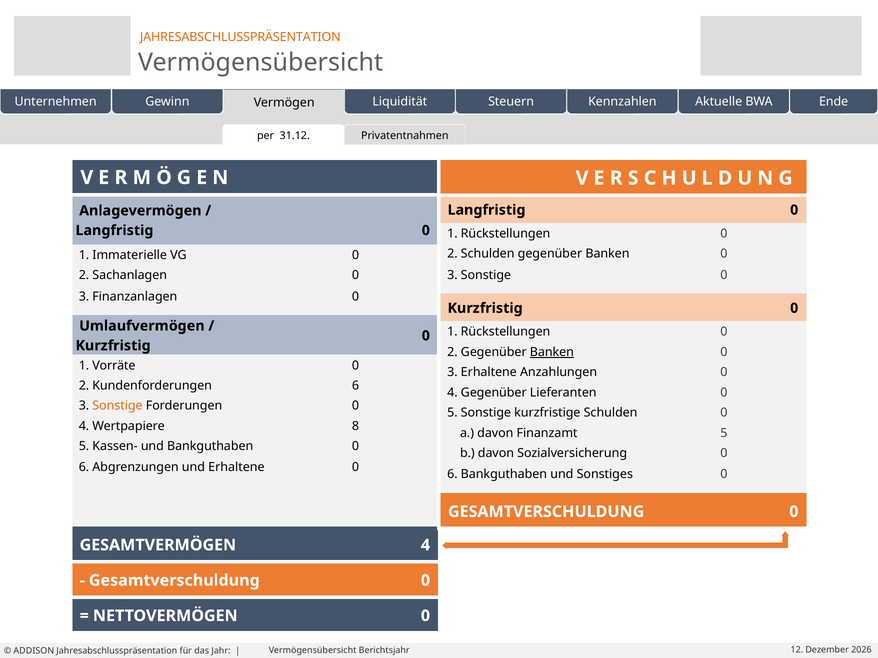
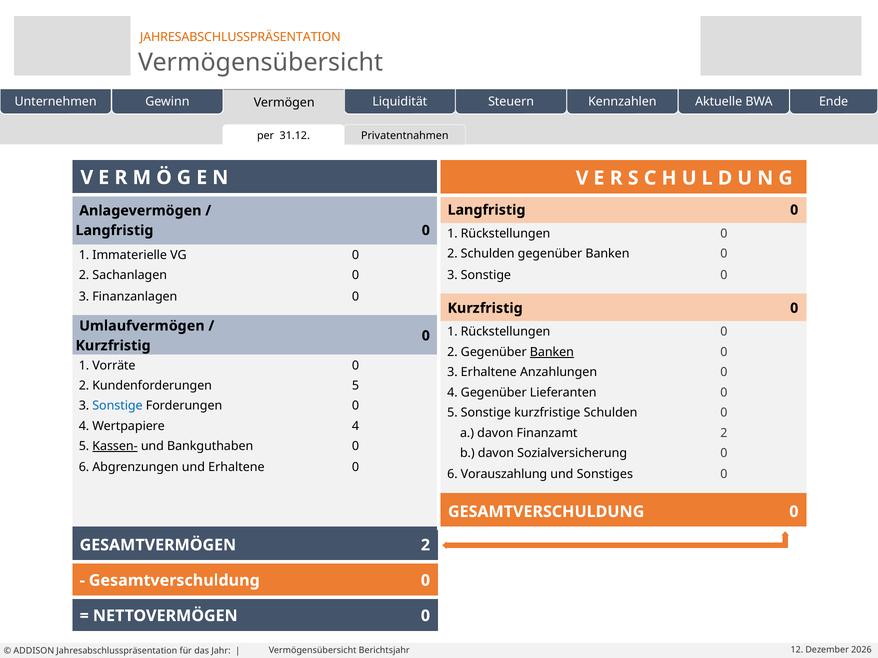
Kundenforderungen 6: 6 -> 5
Sonstige at (117, 406) colour: orange -> blue
Wertpapiere 8: 8 -> 4
Finanzamt 5: 5 -> 2
Kassen- underline: none -> present
6 Bankguthaben: Bankguthaben -> Vorauszahlung
GESAMTVERMÖGEN 4: 4 -> 2
